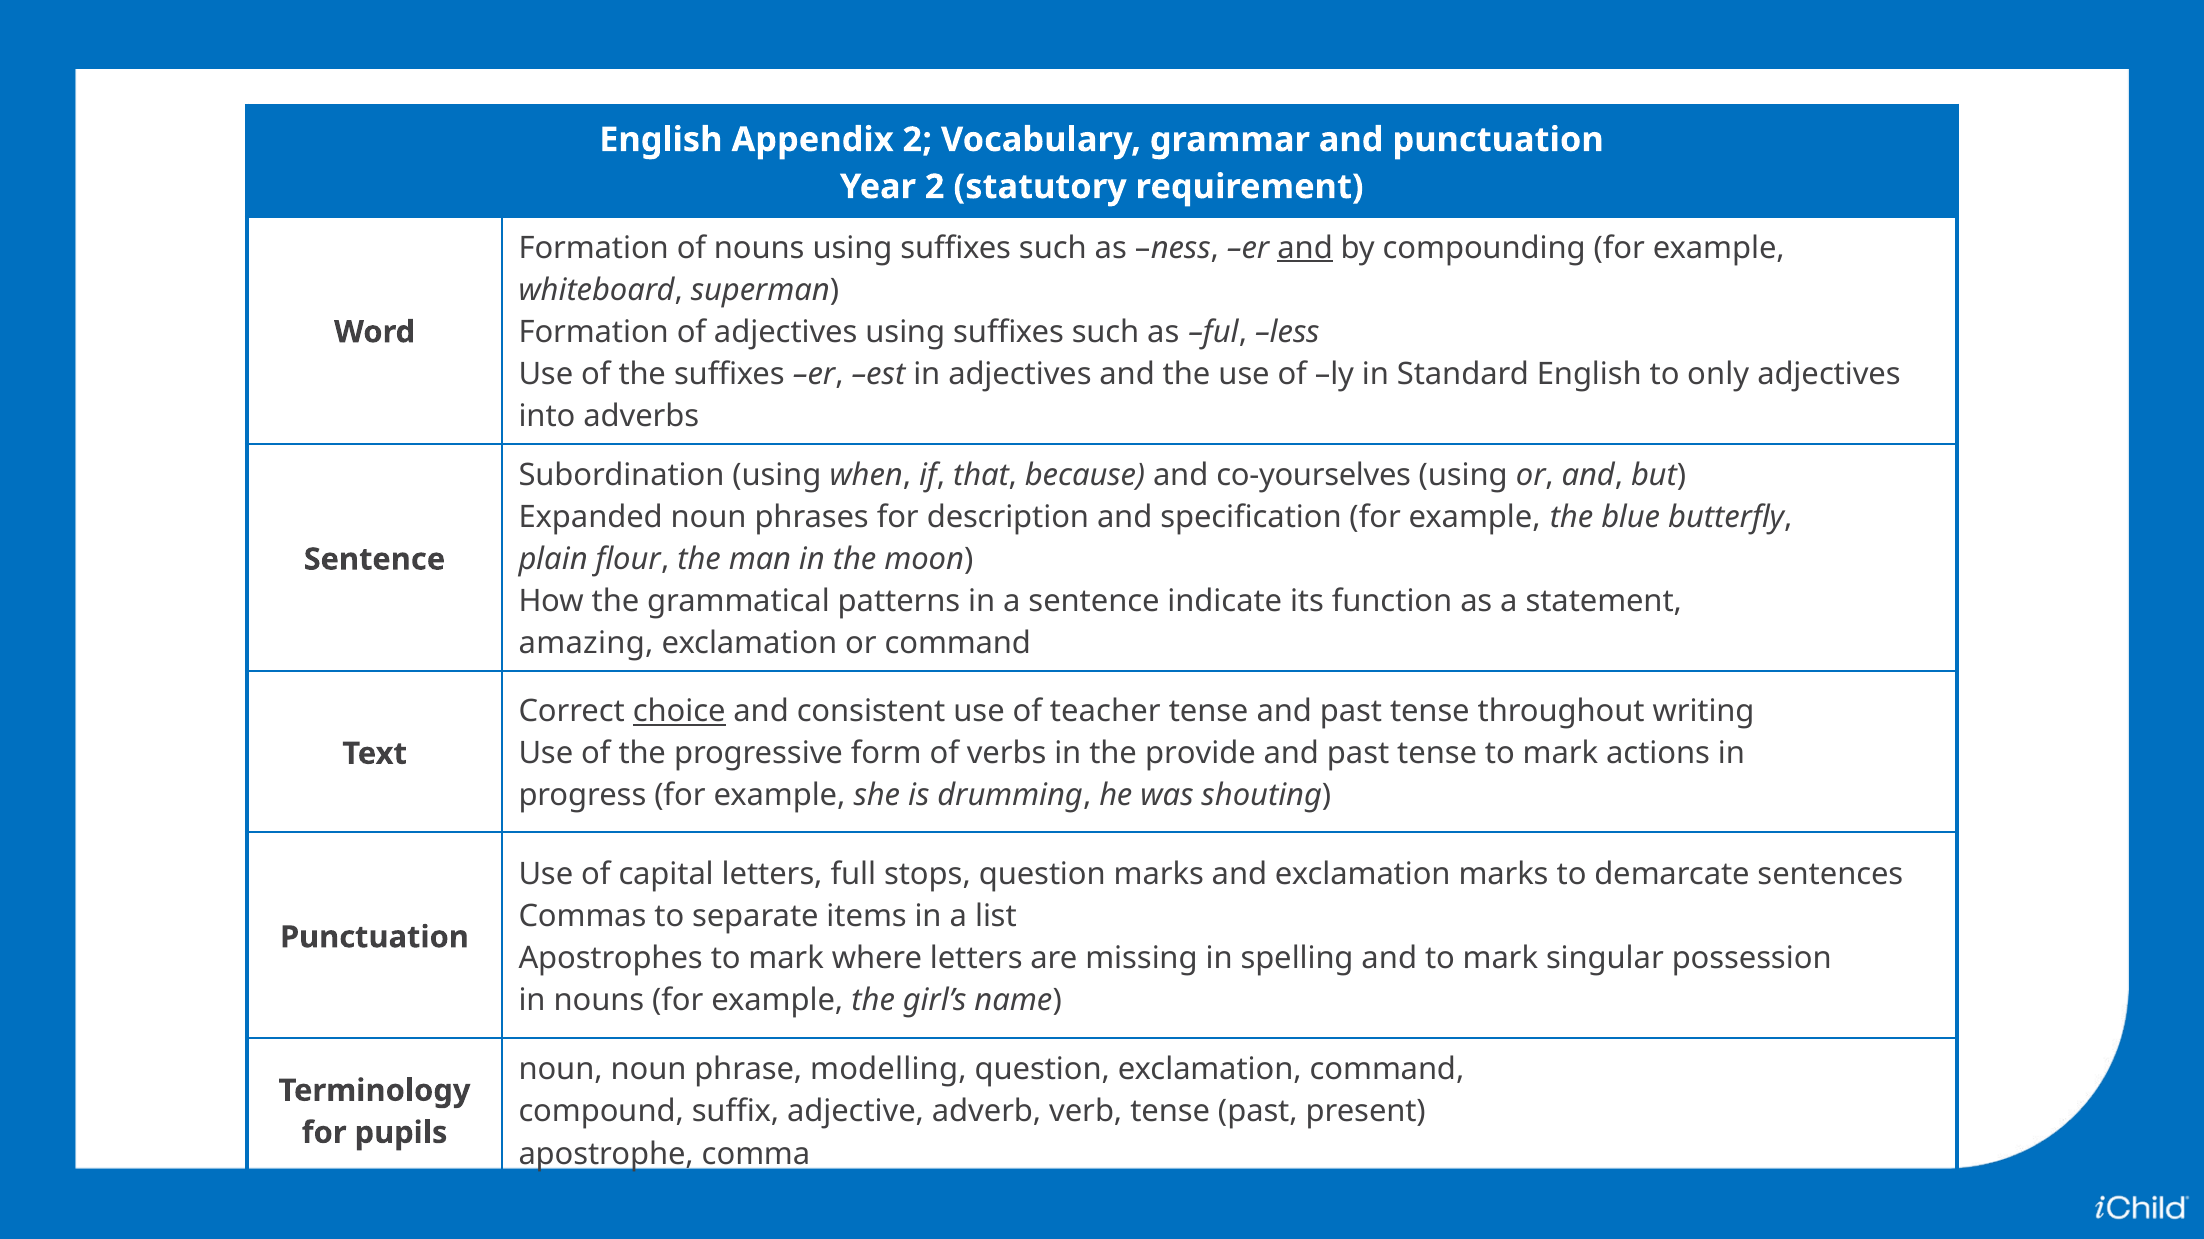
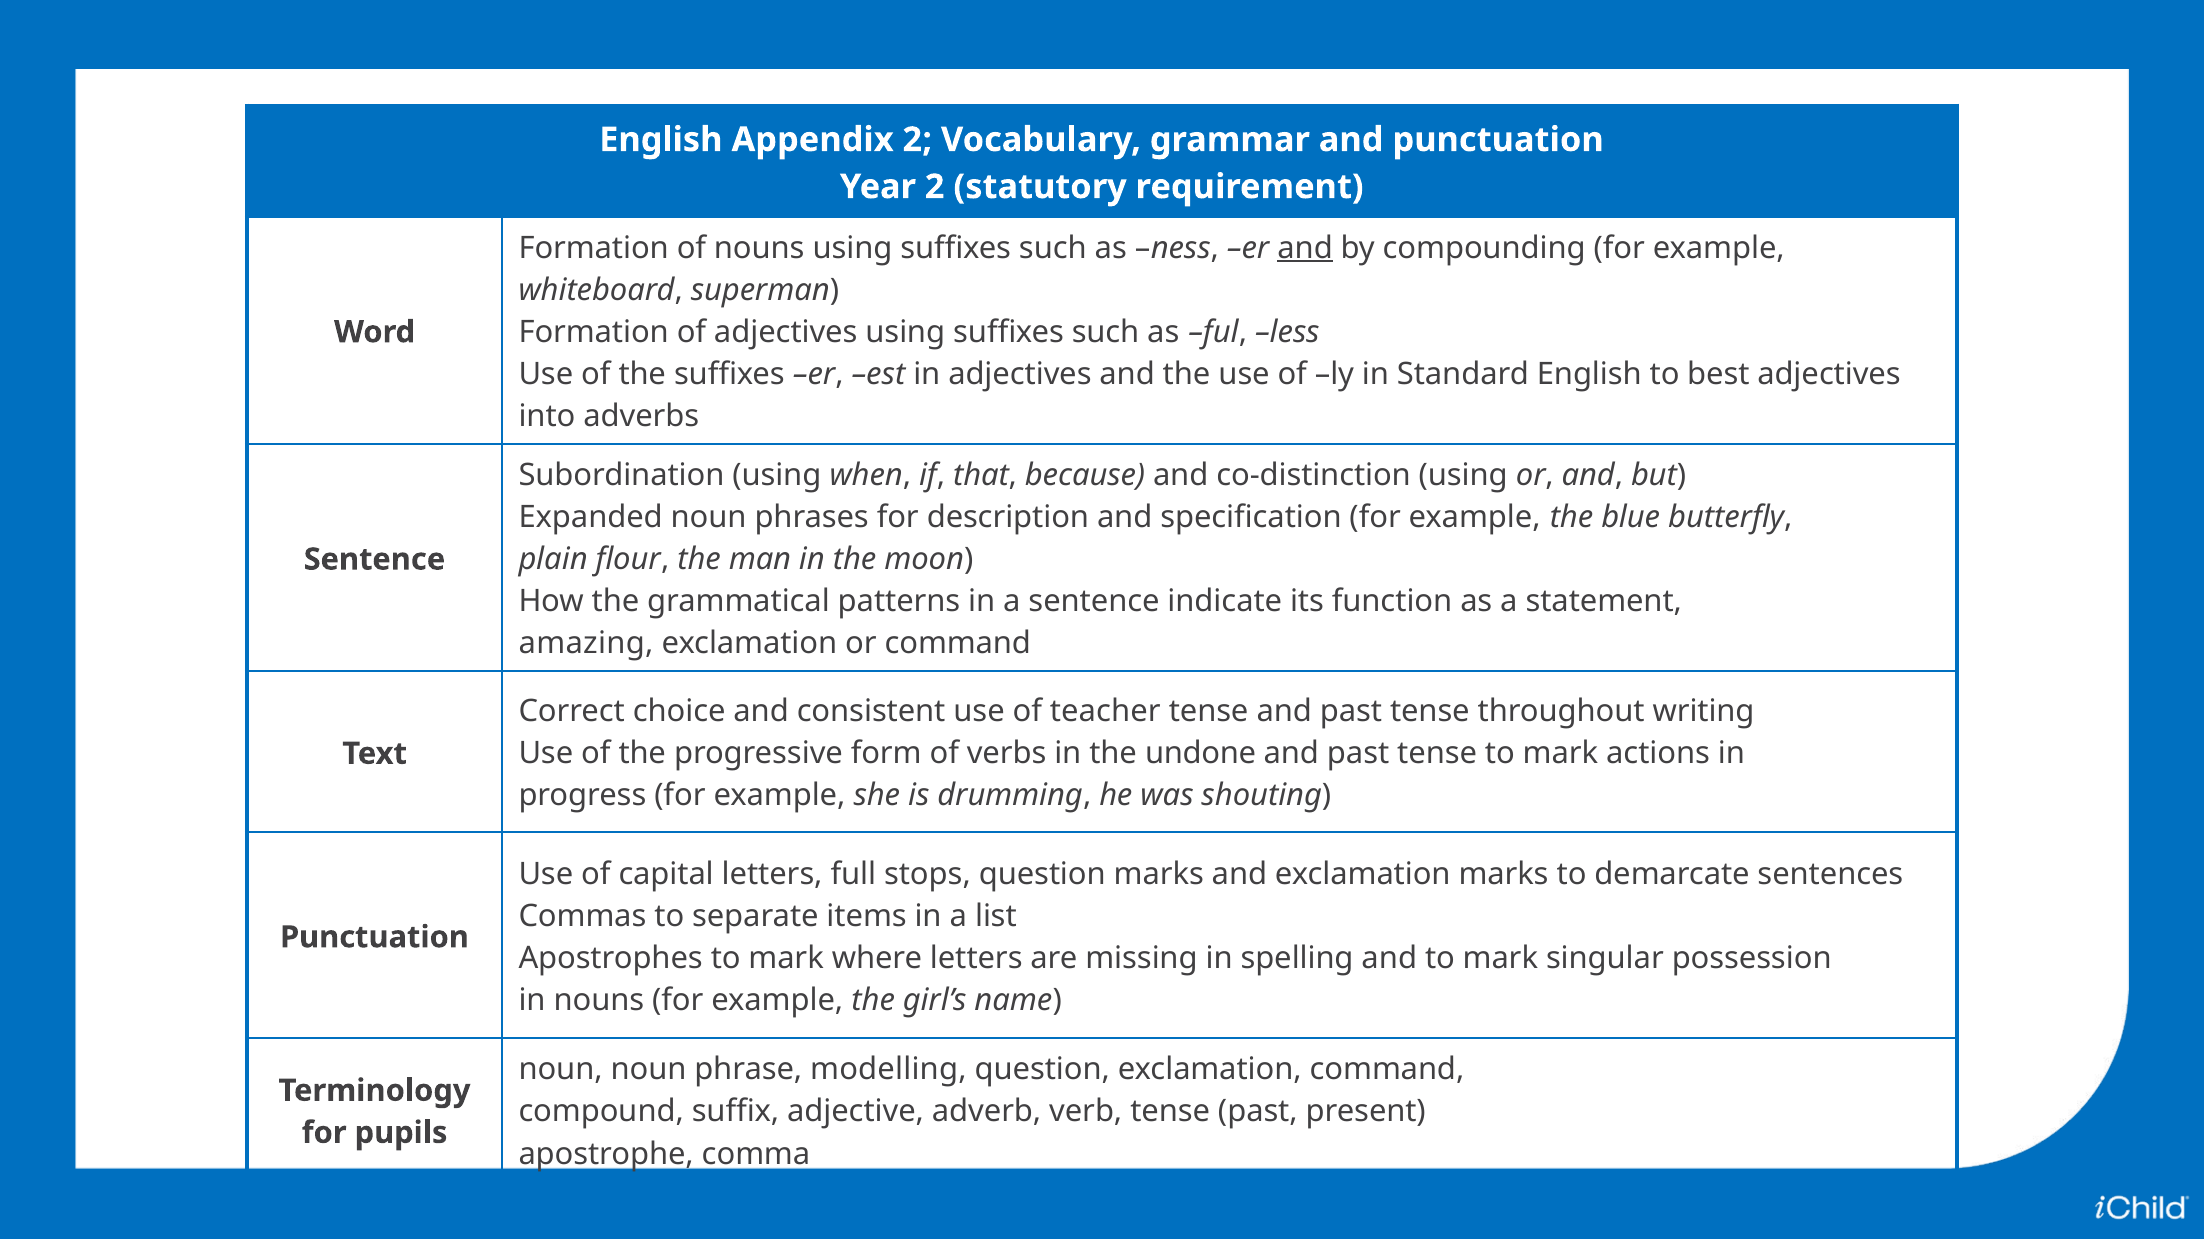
only: only -> best
co-yourselves: co-yourselves -> co-distinction
choice underline: present -> none
provide: provide -> undone
